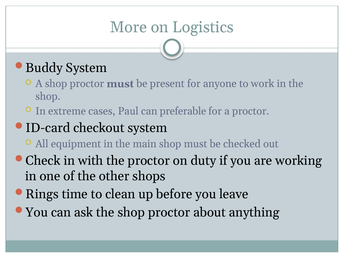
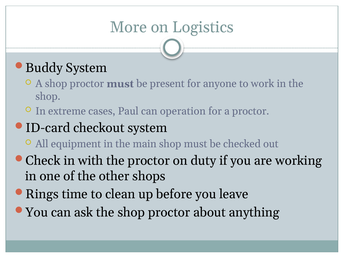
preferable: preferable -> operation
